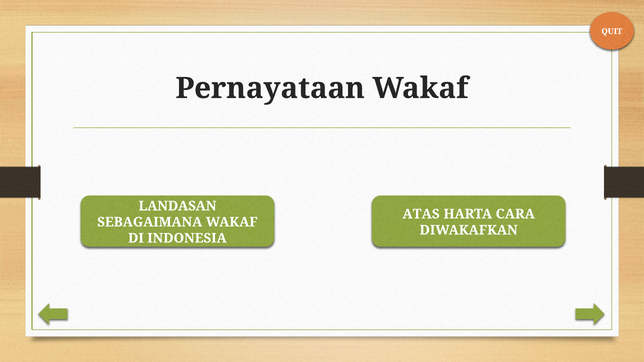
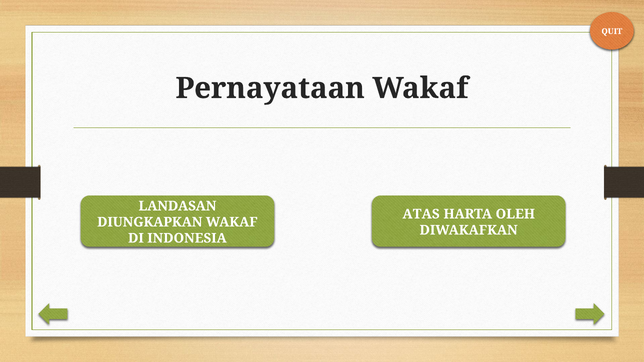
CARA: CARA -> OLEH
SEBAGAIMANA: SEBAGAIMANA -> DIUNGKAPKAN
